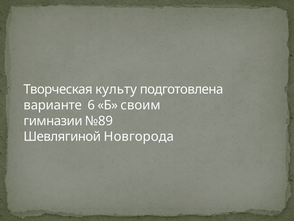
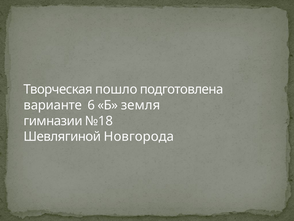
культу: культу -> пошло
своим: своим -> земля
№89: №89 -> №18
